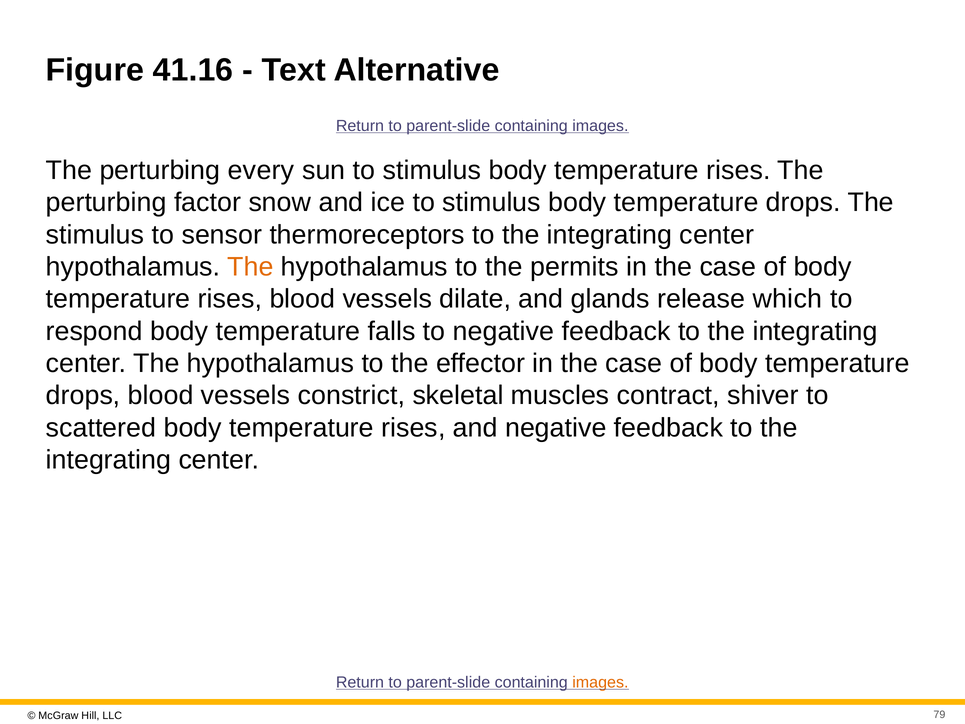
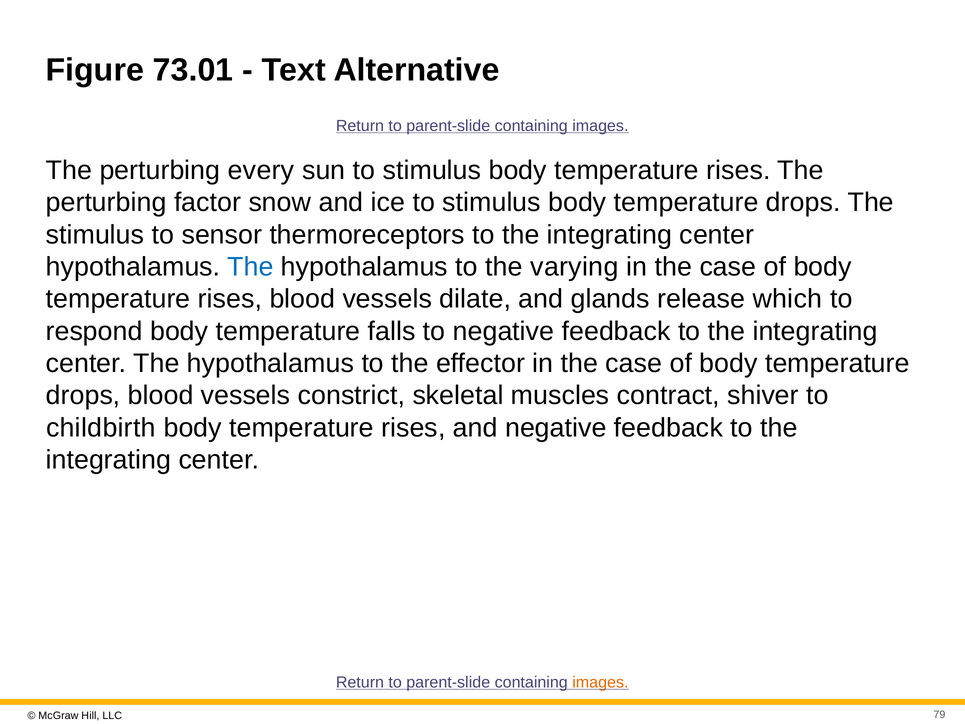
41.16: 41.16 -> 73.01
The at (250, 267) colour: orange -> blue
permits: permits -> varying
scattered: scattered -> childbirth
